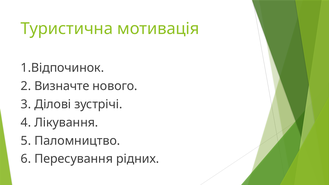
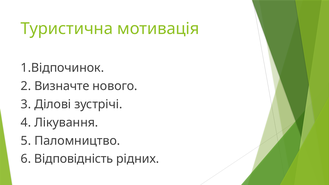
Пересування: Пересування -> Відповідність
